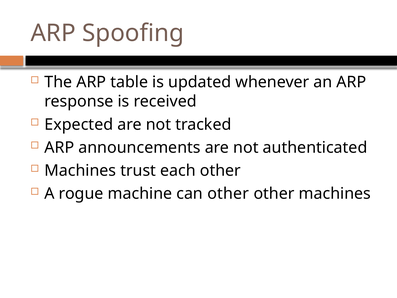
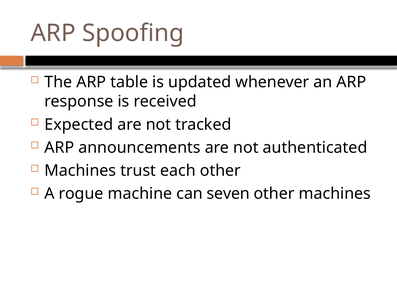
can other: other -> seven
